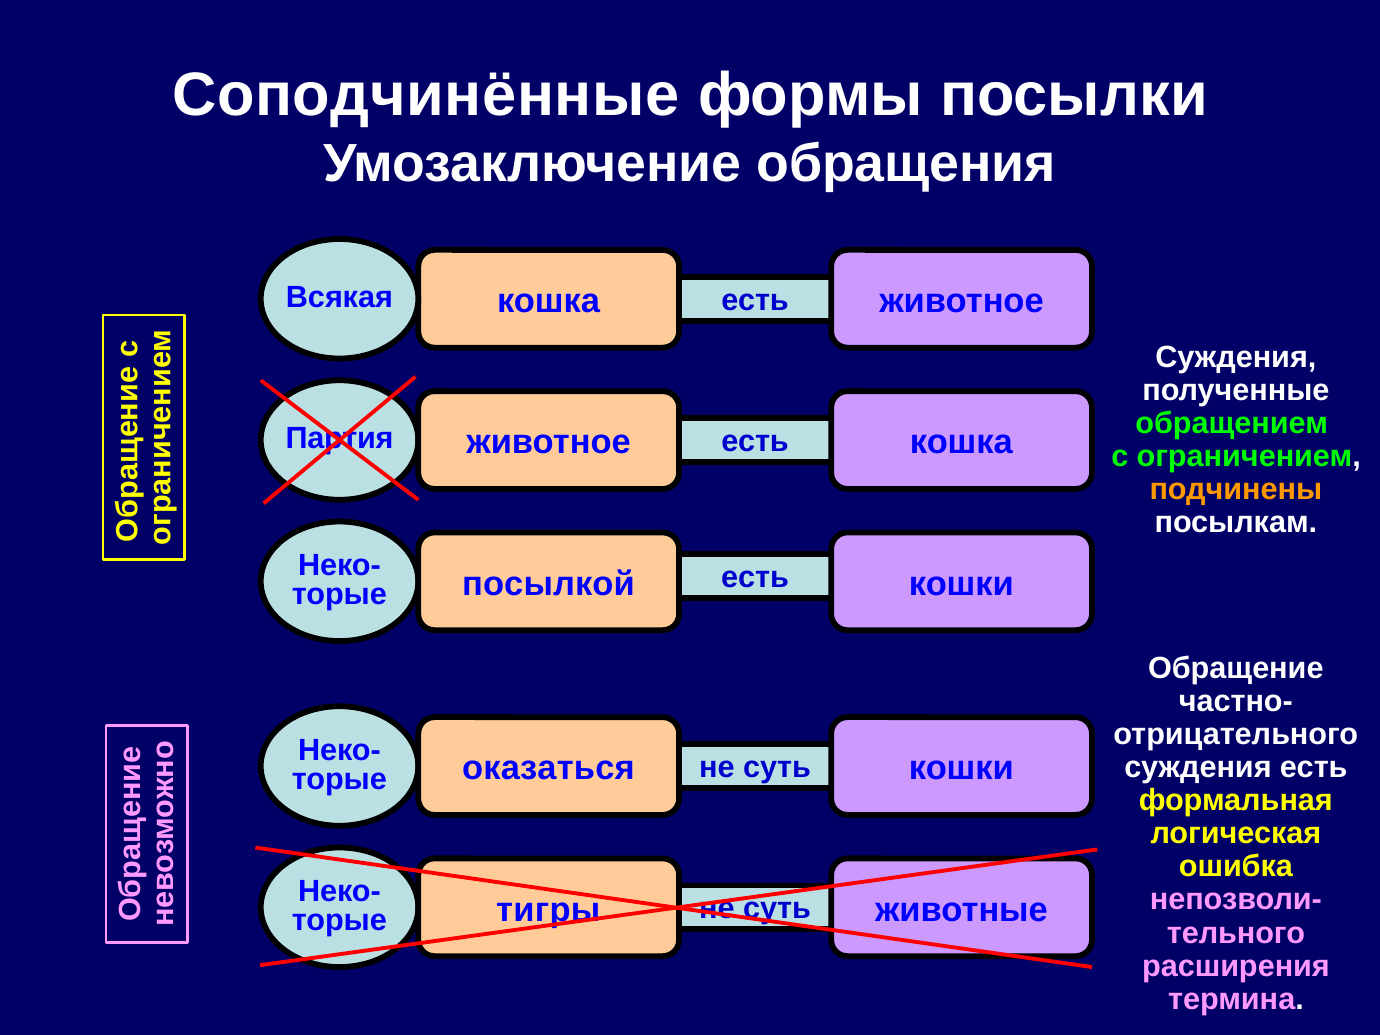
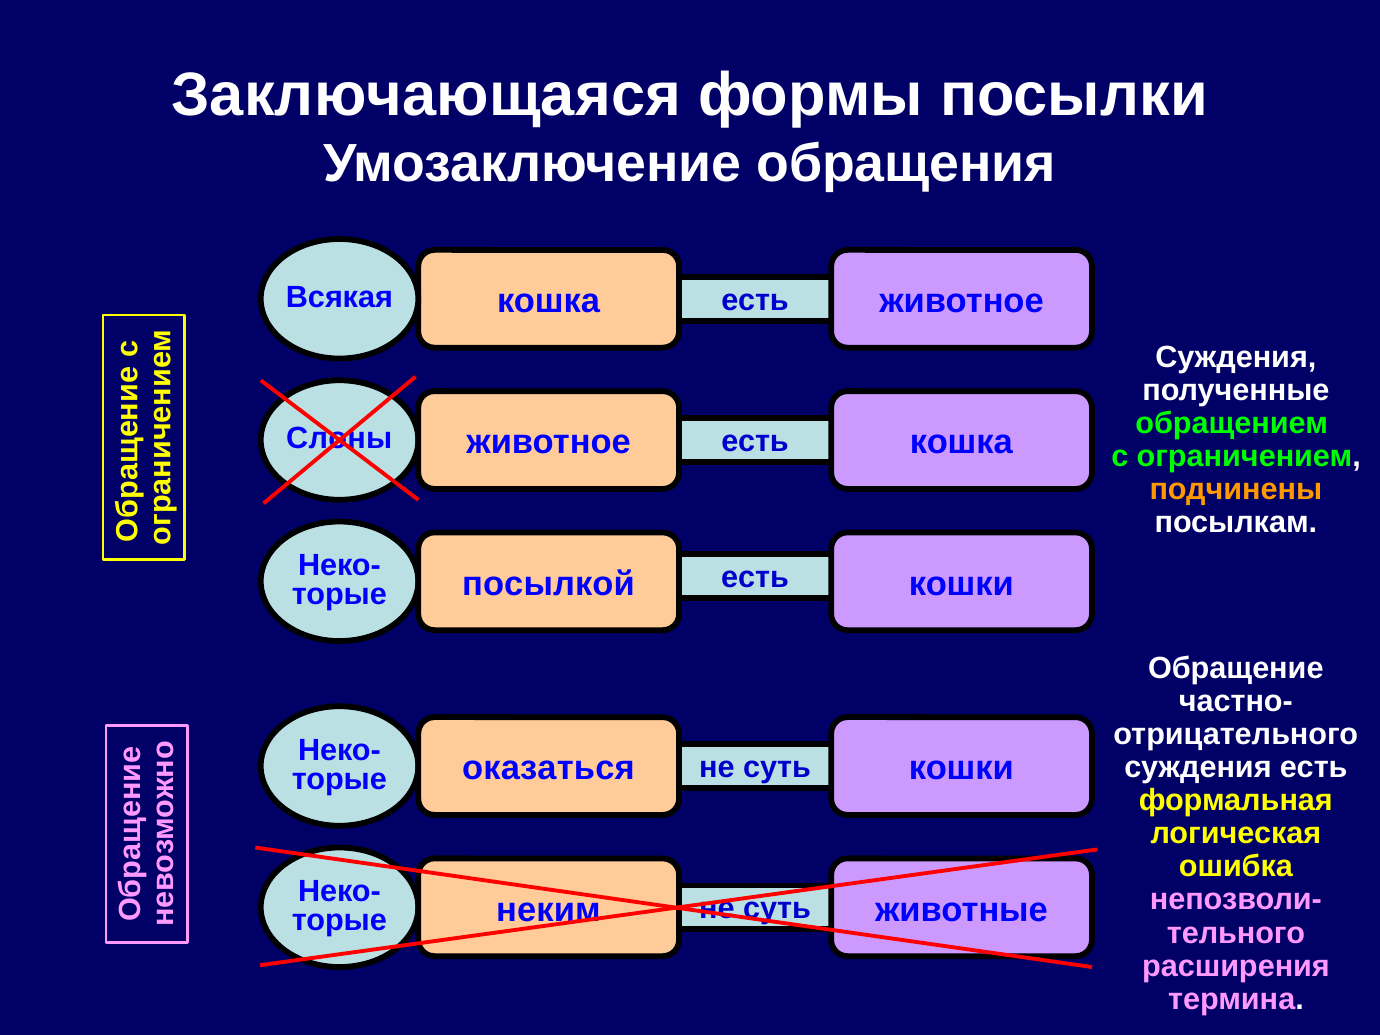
Соподчинённые: Соподчинённые -> Заключающаяся
Партия: Партия -> Слоны
тигры: тигры -> неким
